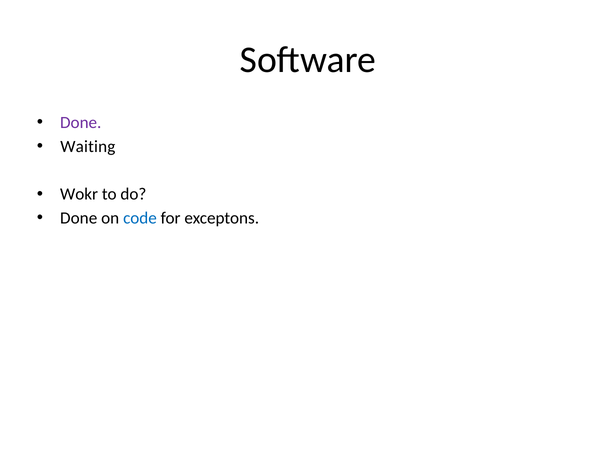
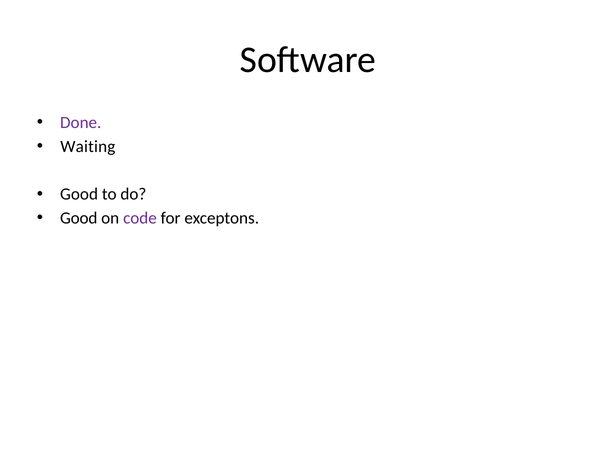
Wokr at (79, 194): Wokr -> Good
Done at (79, 218): Done -> Good
code colour: blue -> purple
